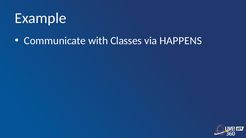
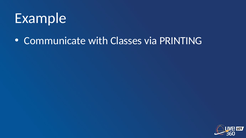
HAPPENS: HAPPENS -> PRINTING
